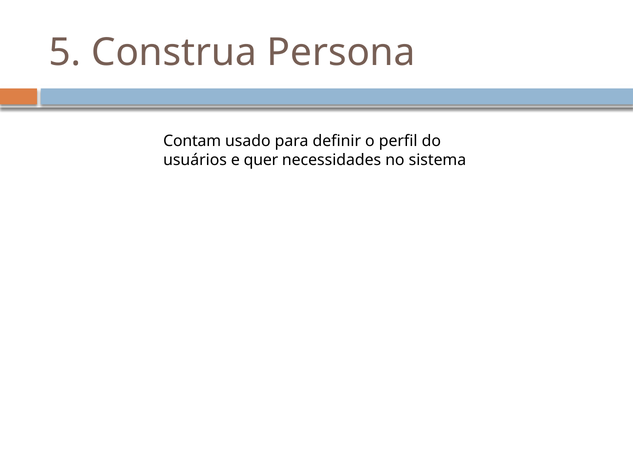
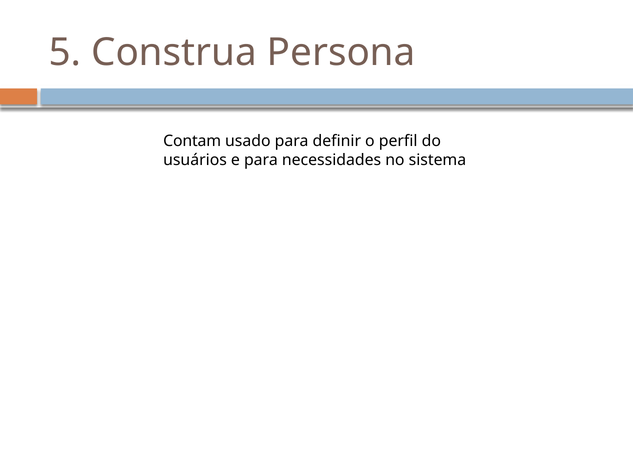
e quer: quer -> para
